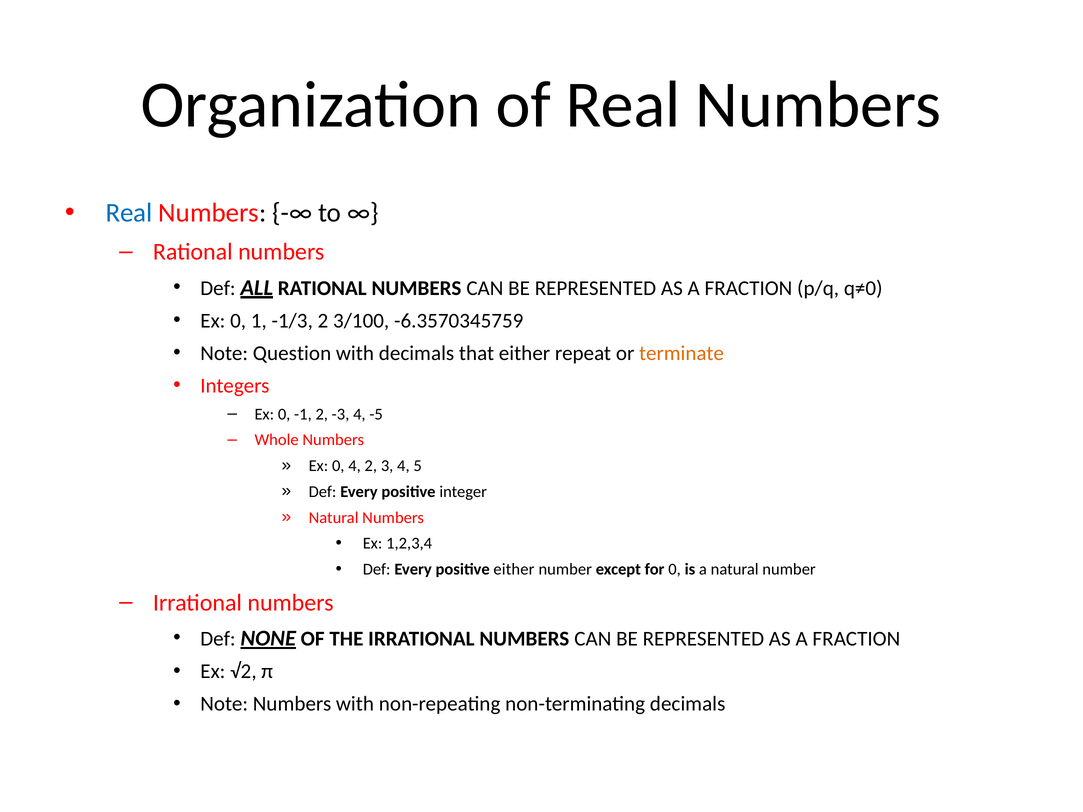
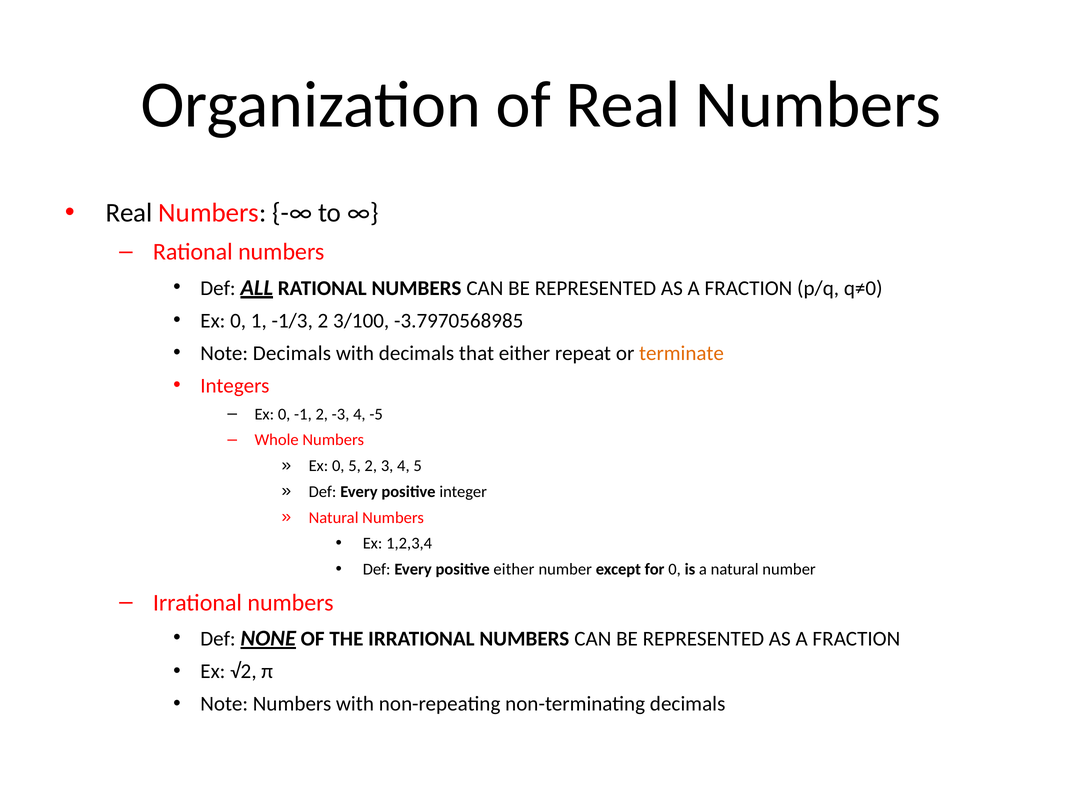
Real at (129, 213) colour: blue -> black
-6.3570345759: -6.3570345759 -> -3.7970568985
Note Question: Question -> Decimals
0 4: 4 -> 5
